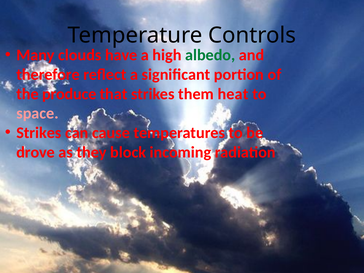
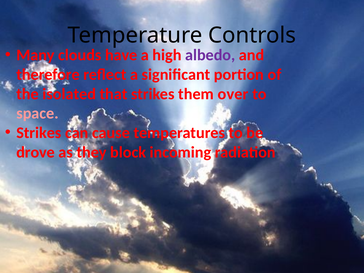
albedo colour: green -> purple
produce: produce -> isolated
heat: heat -> over
